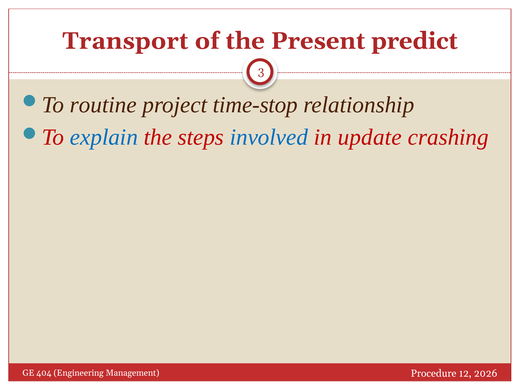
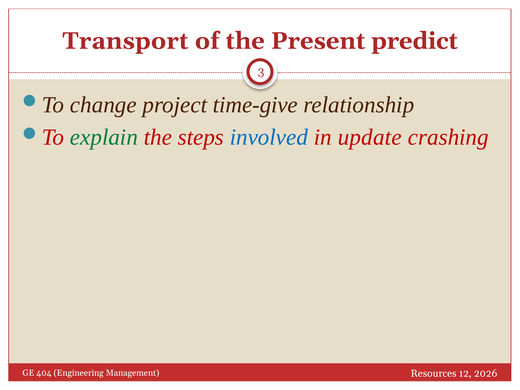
routine: routine -> change
time-stop: time-stop -> time-give
explain colour: blue -> green
Procedure: Procedure -> Resources
